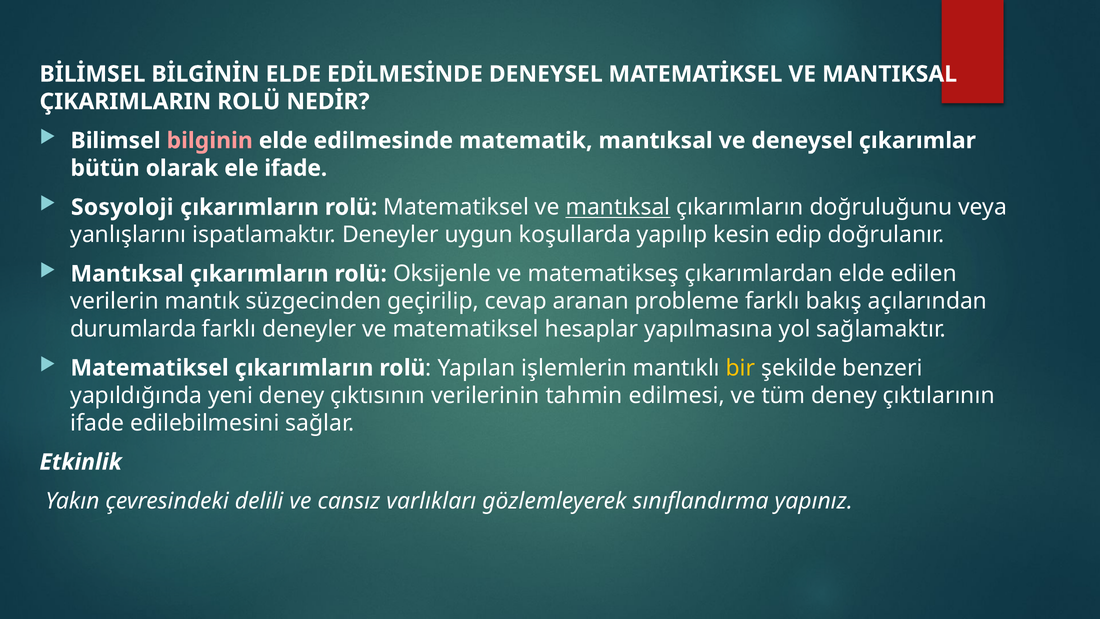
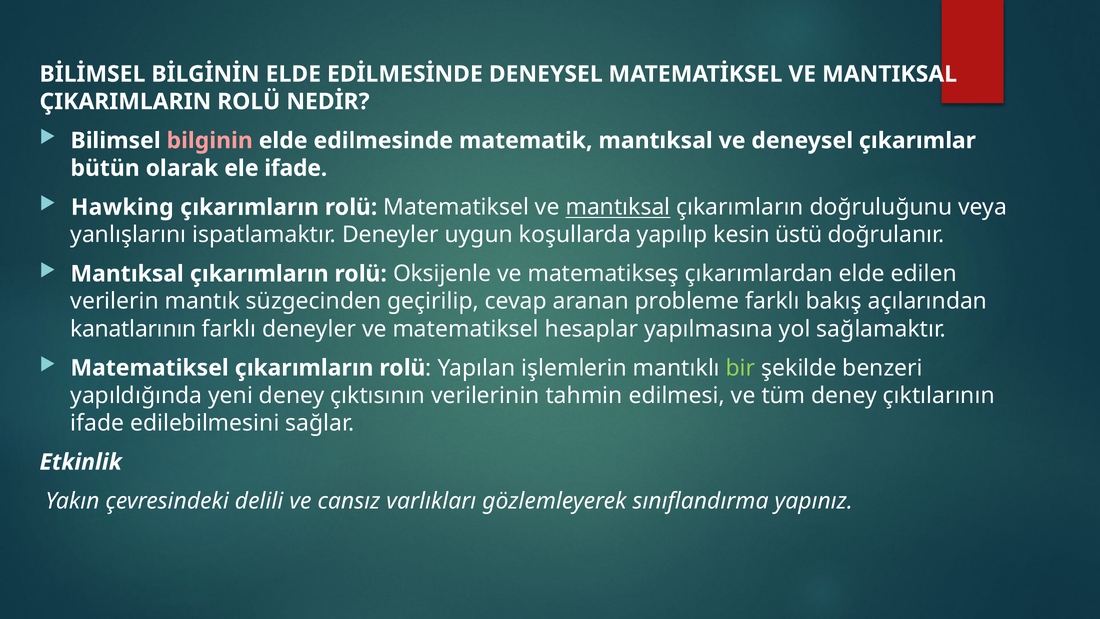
Sosyoloji: Sosyoloji -> Hawking
edip: edip -> üstü
durumlarda: durumlarda -> kanatlarının
bir colour: yellow -> light green
